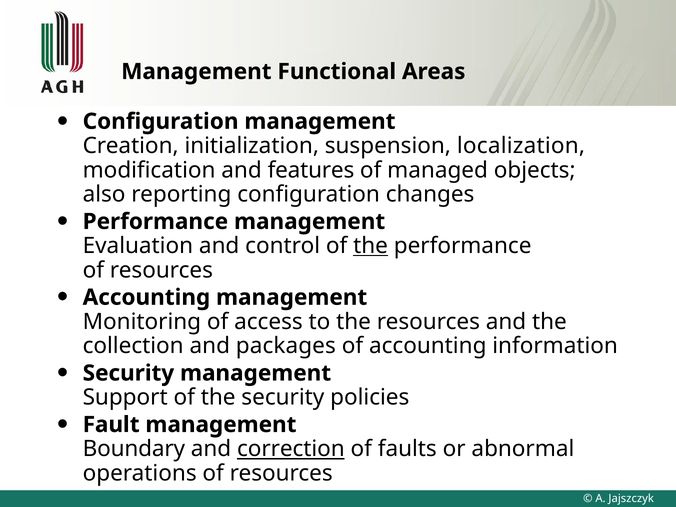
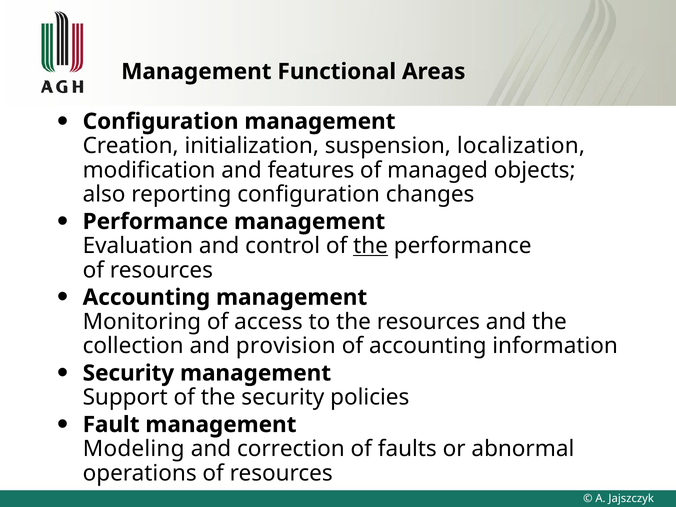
packages: packages -> provision
Boundary: Boundary -> Modeling
correction underline: present -> none
